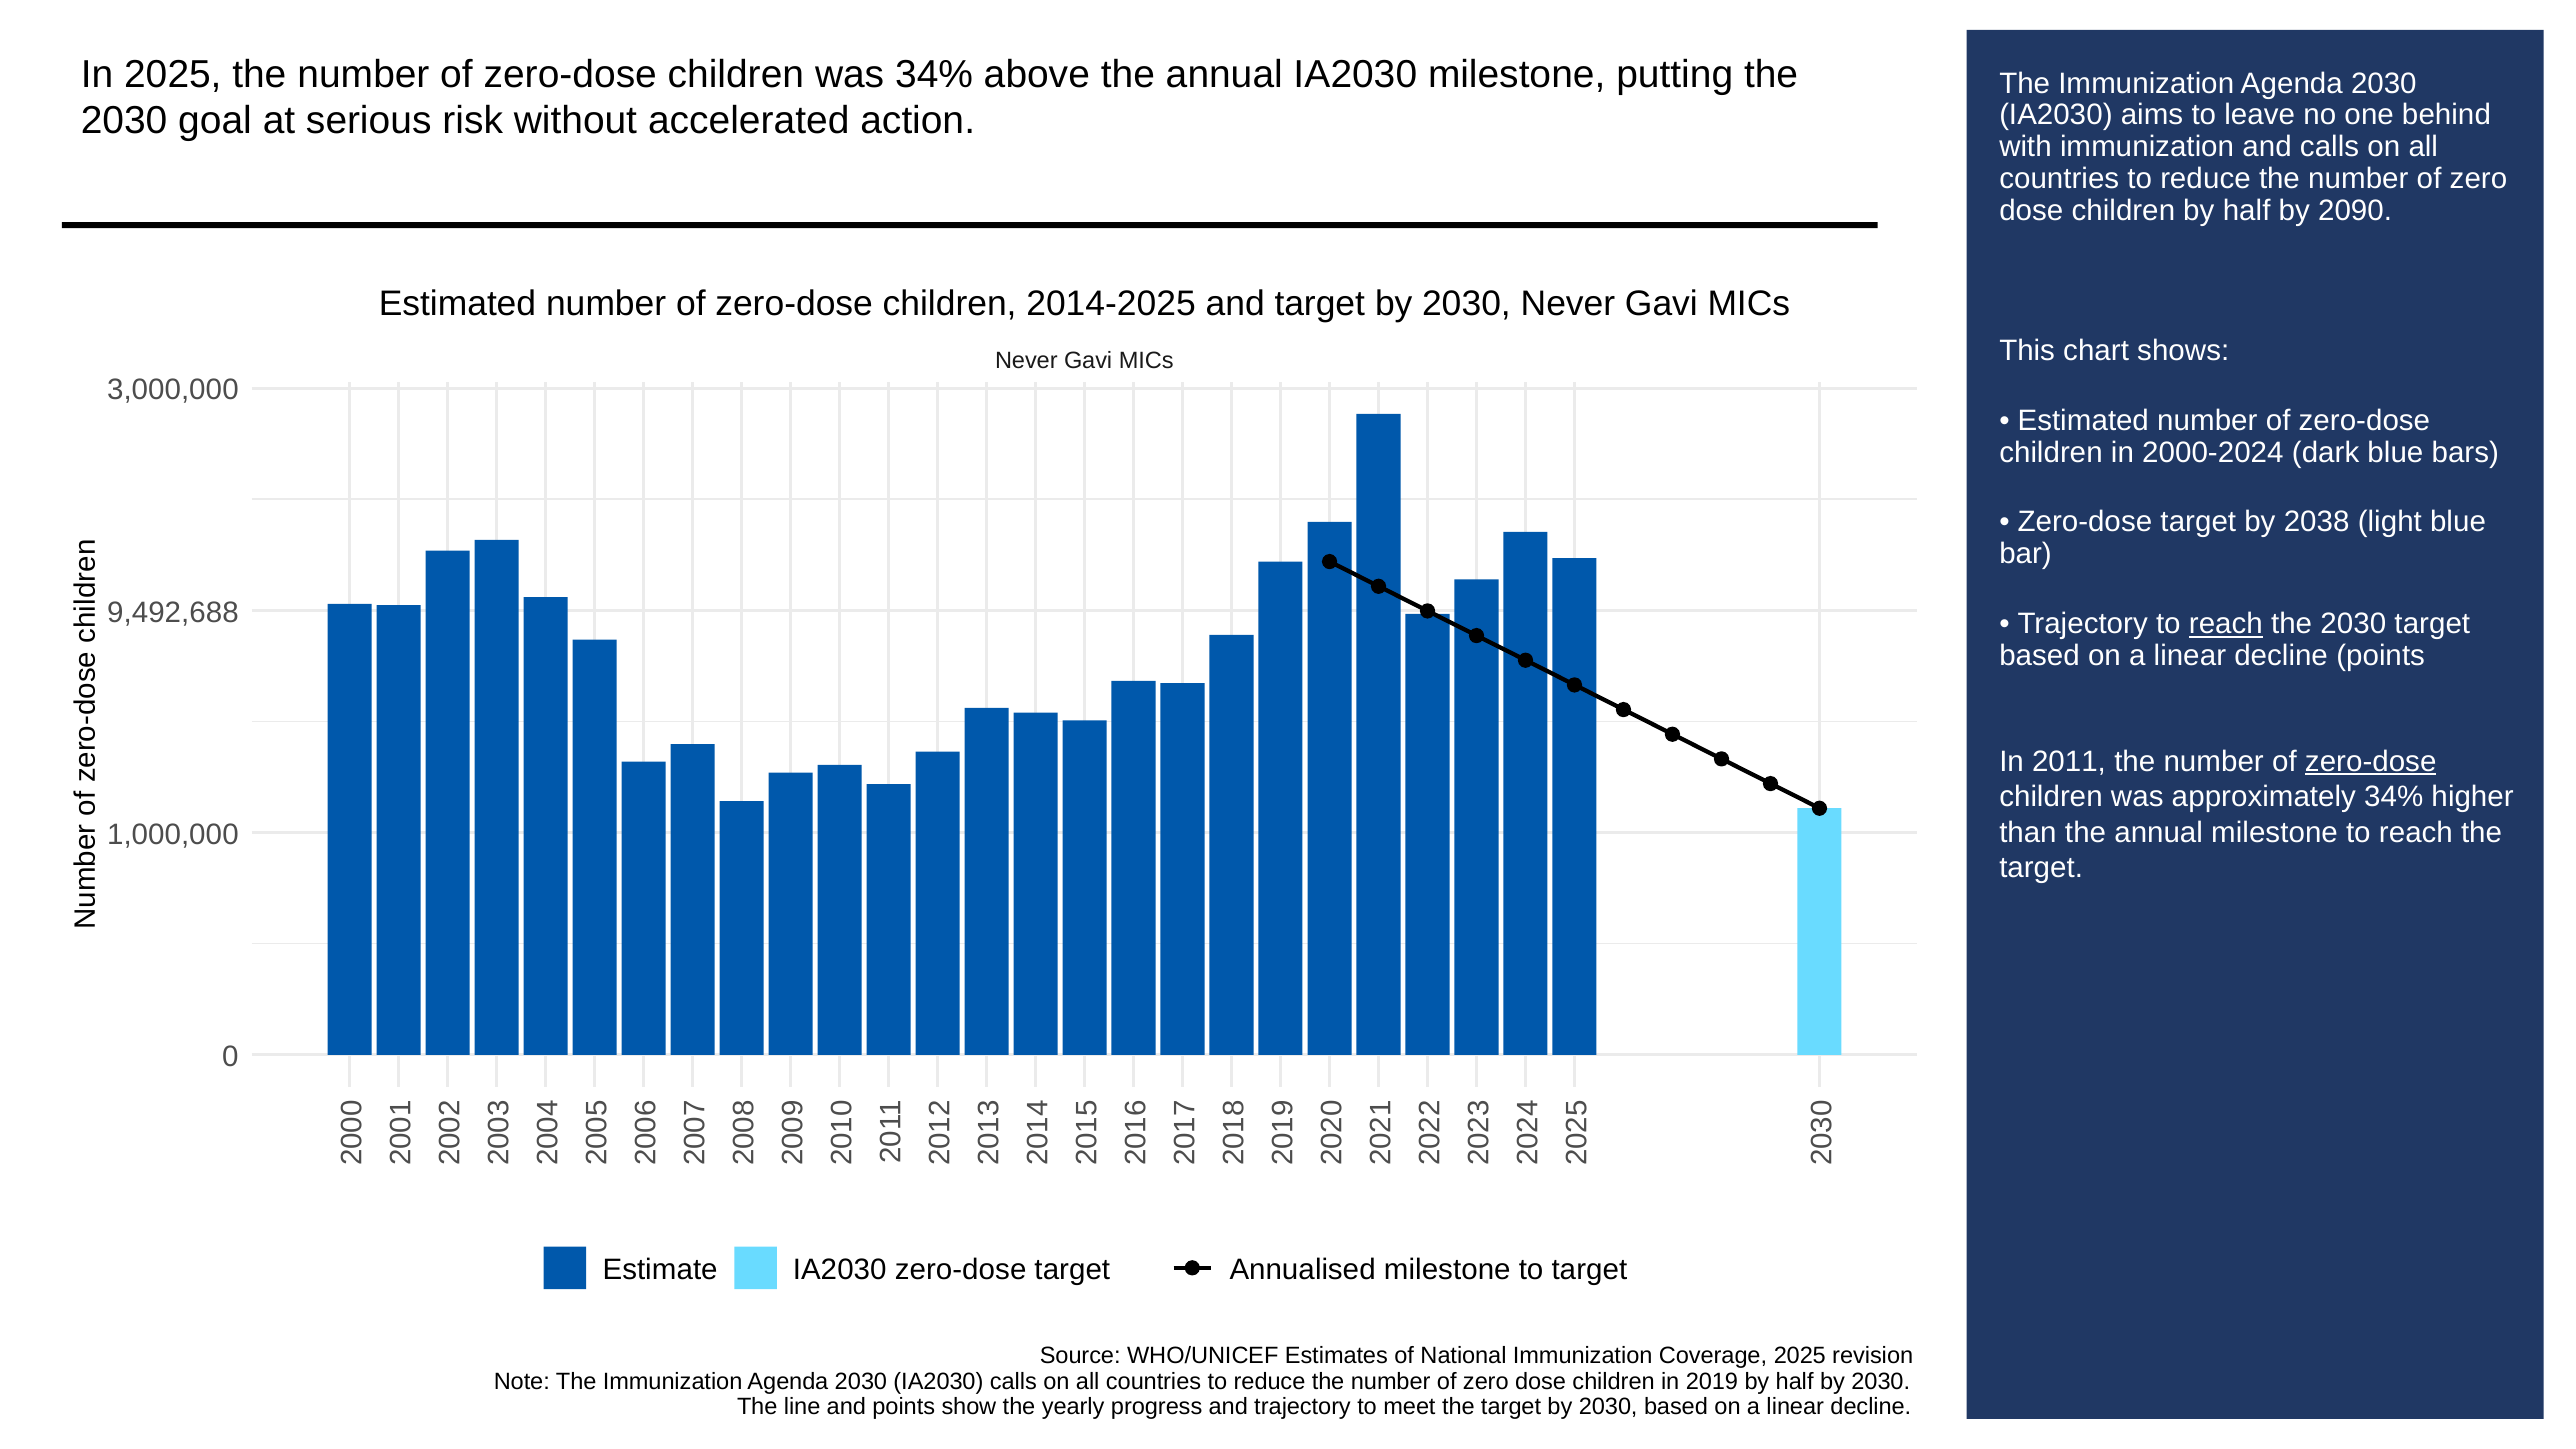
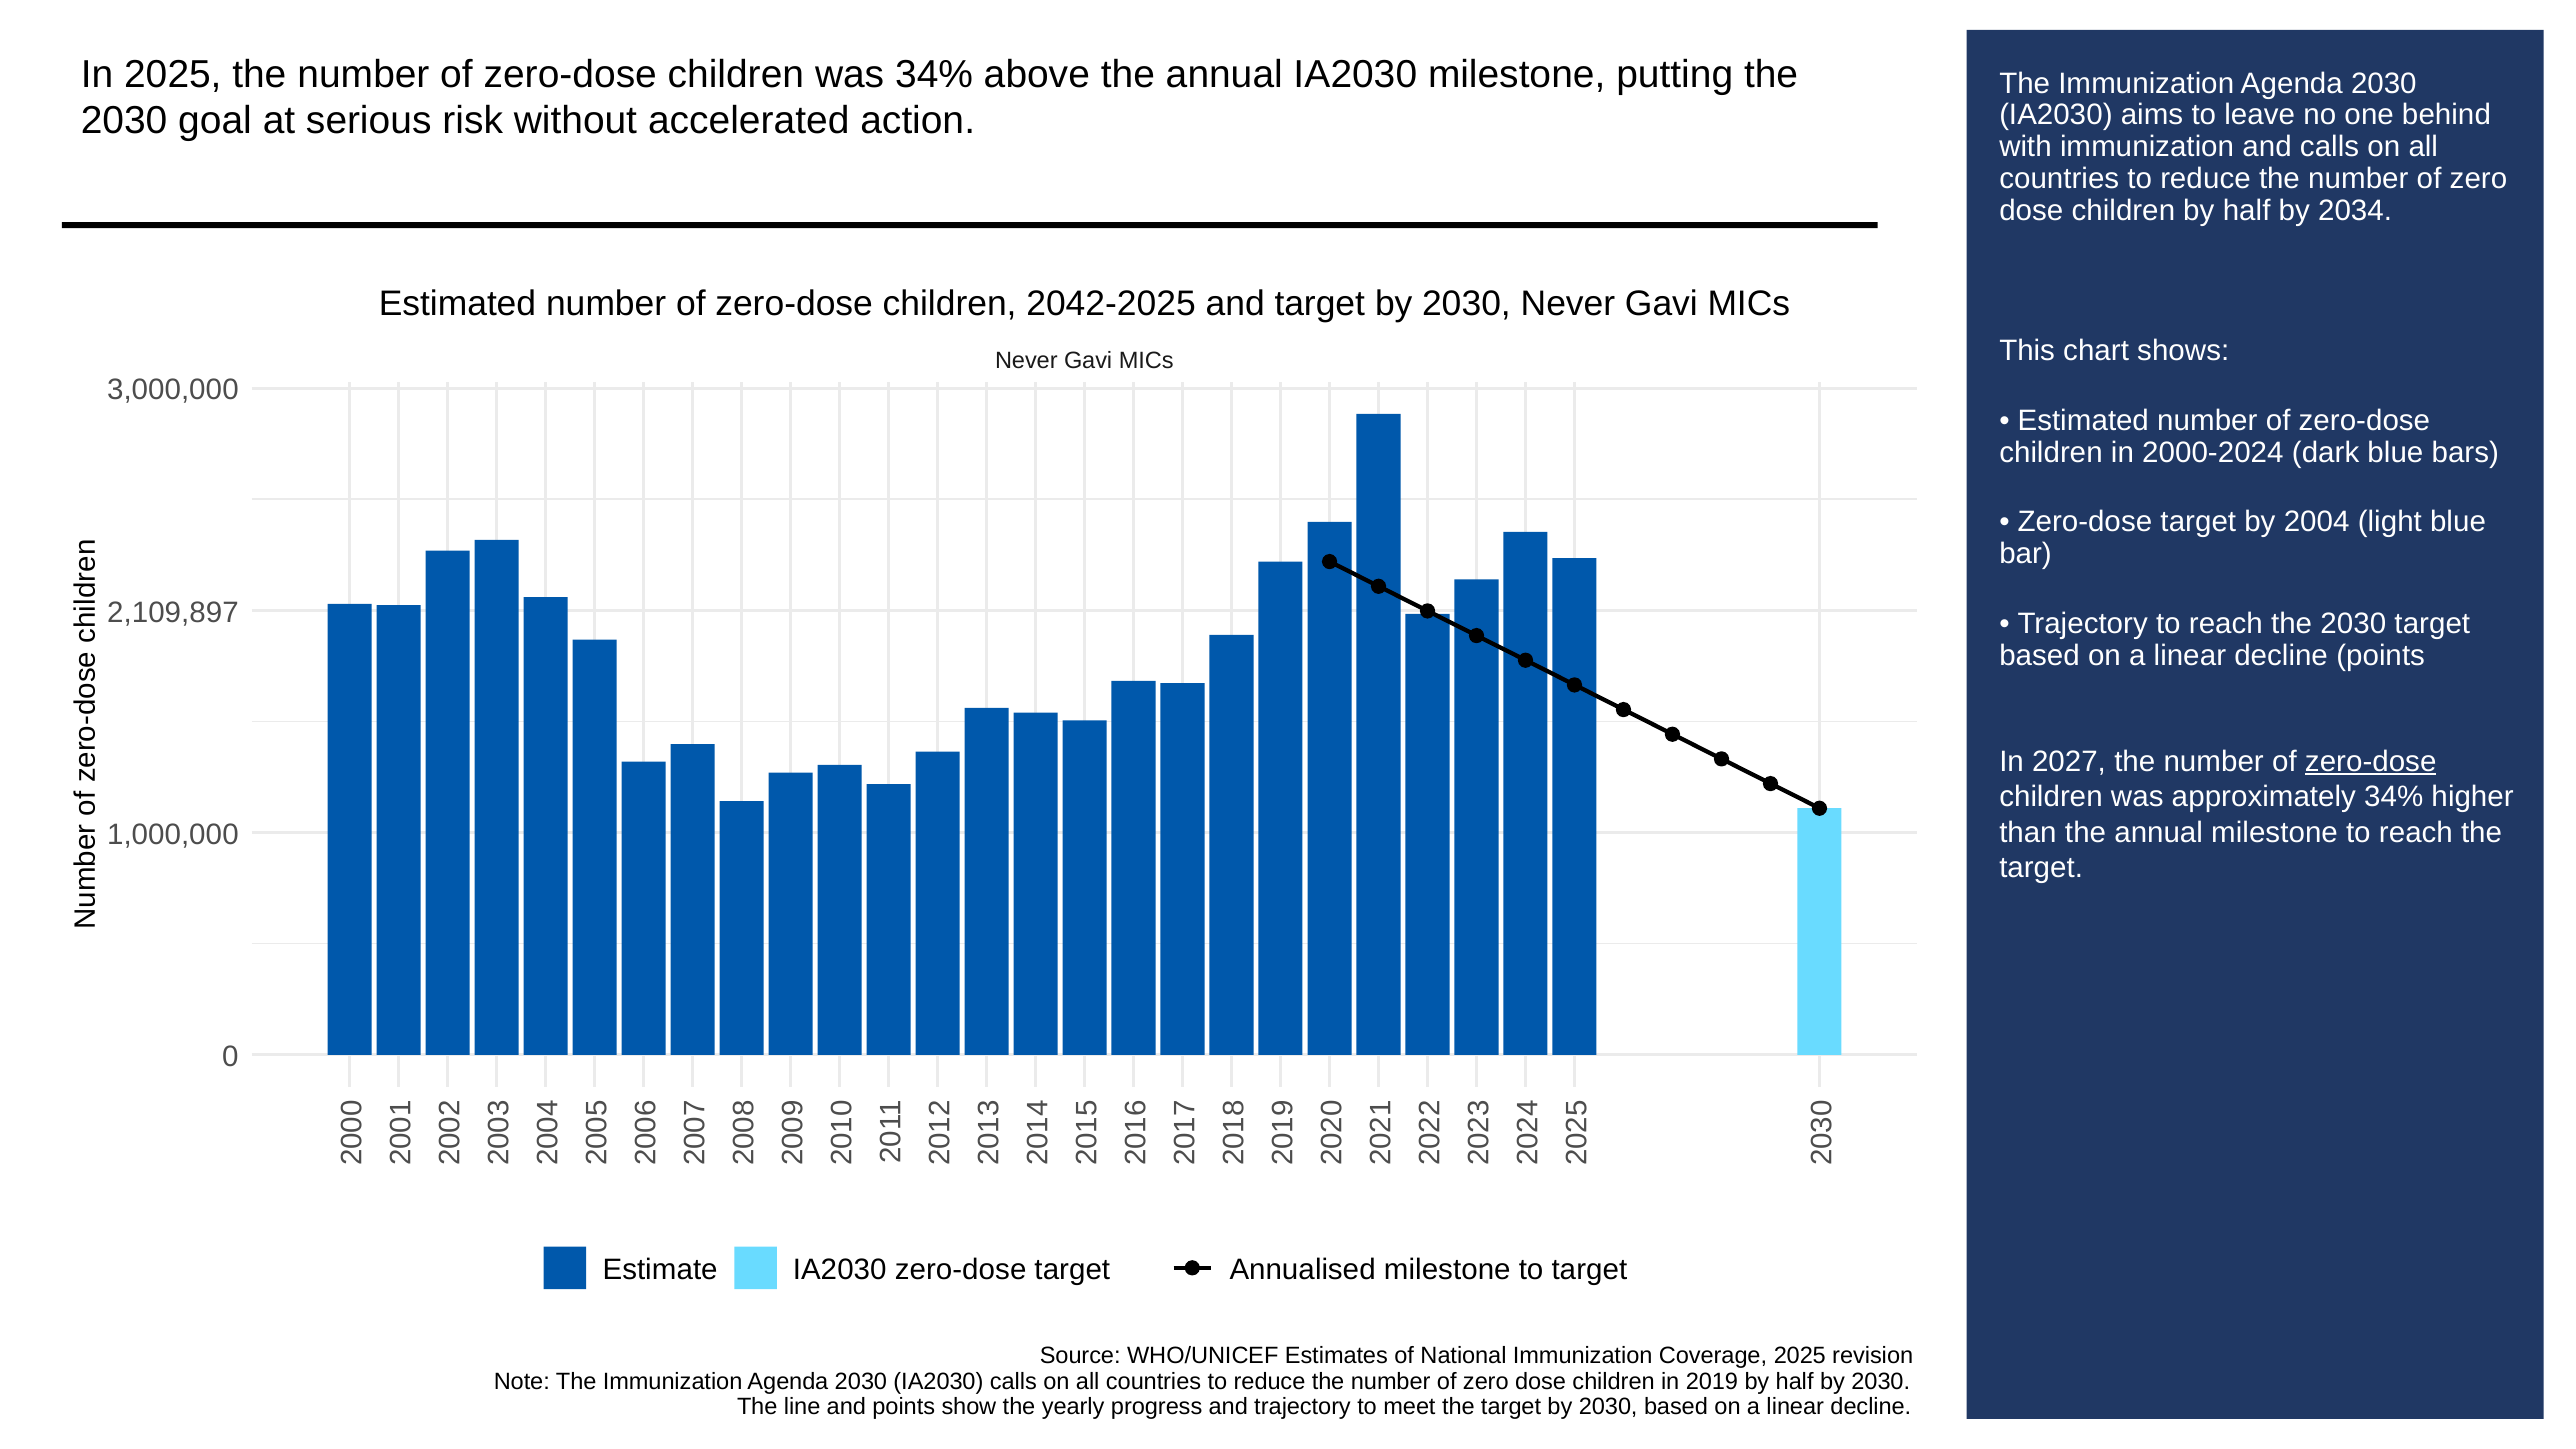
2090: 2090 -> 2034
2014-2025: 2014-2025 -> 2042-2025
2038: 2038 -> 2004
9,492,688: 9,492,688 -> 2,109,897
reach at (2226, 624) underline: present -> none
2011: 2011 -> 2027
